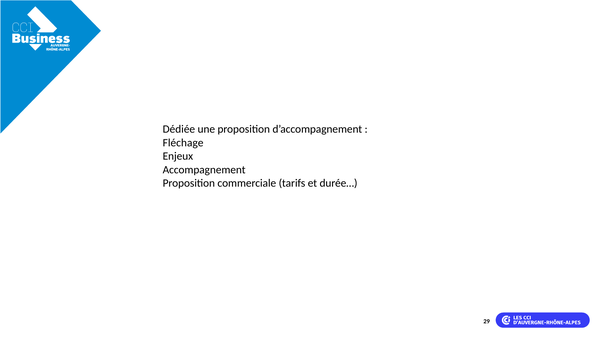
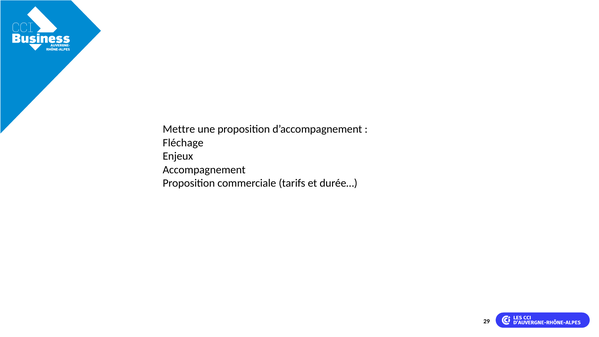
Dédiée: Dédiée -> Mettre
